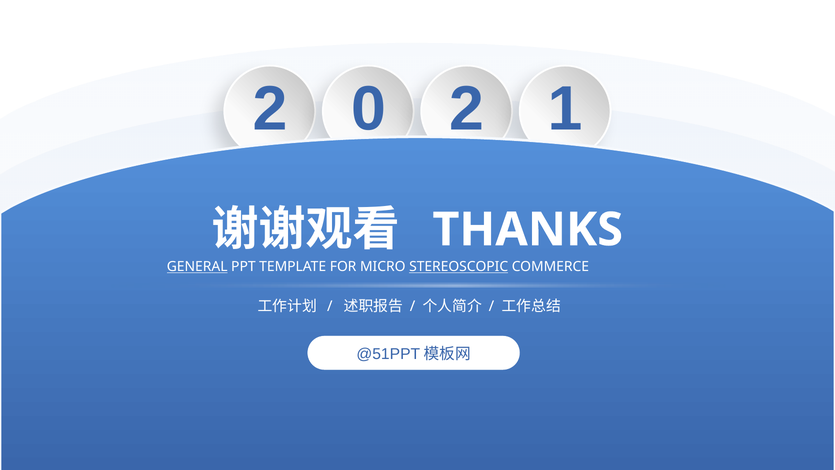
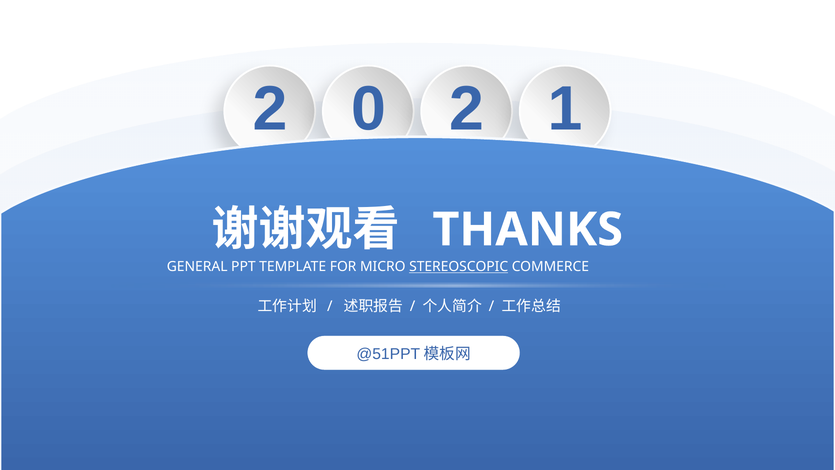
GENERAL underline: present -> none
